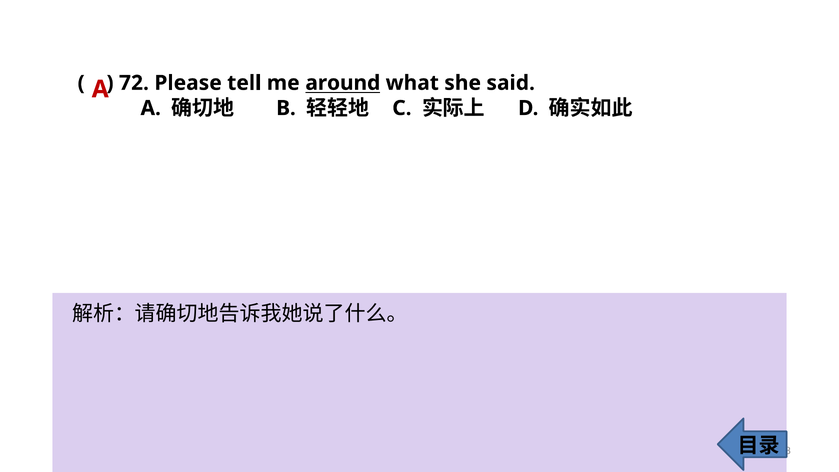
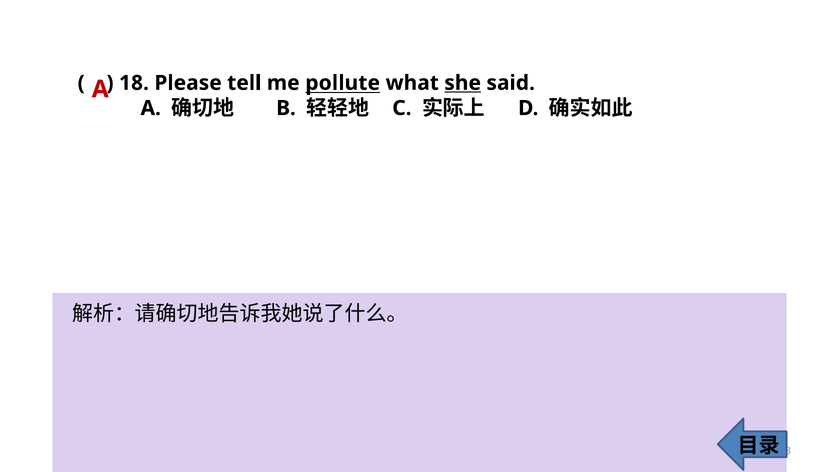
72 at (134, 83): 72 -> 18
around: around -> pollute
she underline: none -> present
